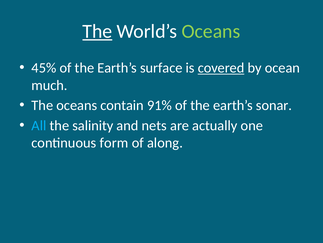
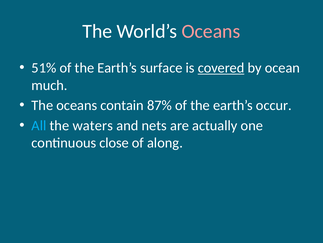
The at (97, 31) underline: present -> none
Oceans at (211, 31) colour: light green -> pink
45%: 45% -> 51%
91%: 91% -> 87%
sonar: sonar -> occur
salinity: salinity -> waters
form: form -> close
